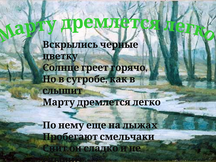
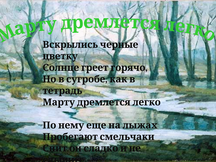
слышит at (62, 91): слышит -> тетрадь
